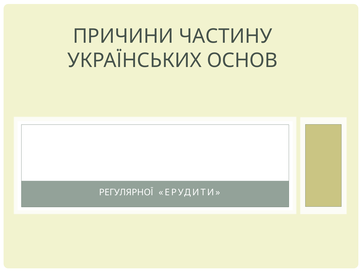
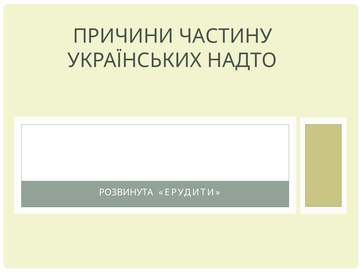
ОСНОВ: ОСНОВ -> НАДТО
РЕГУЛЯРНОЇ: РЕГУЛЯРНОЇ -> РОЗВИНУТА
